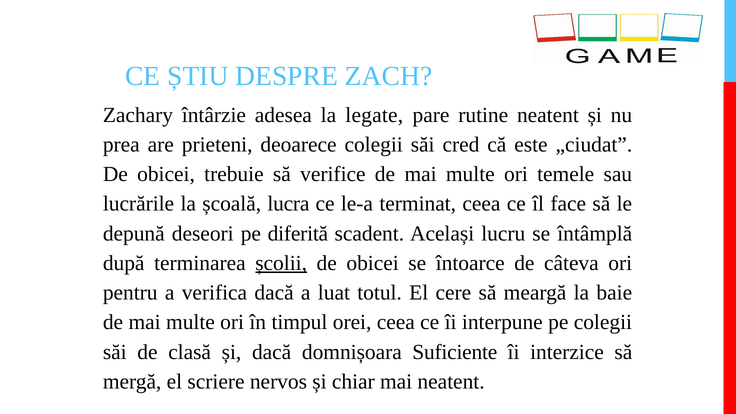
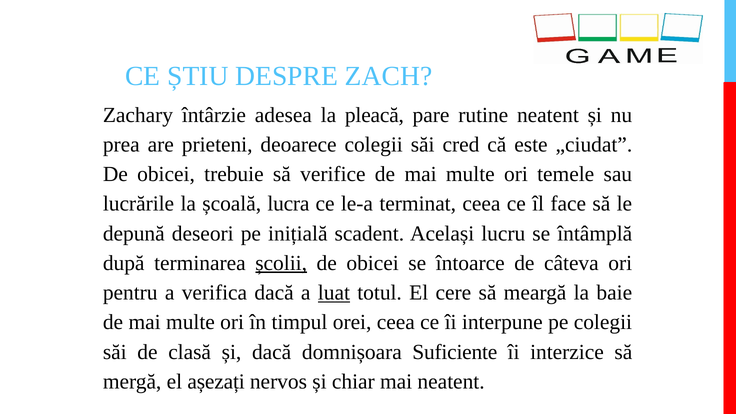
legate: legate -> pleacă
diferită: diferită -> inițială
luat underline: none -> present
scriere: scriere -> așezați
